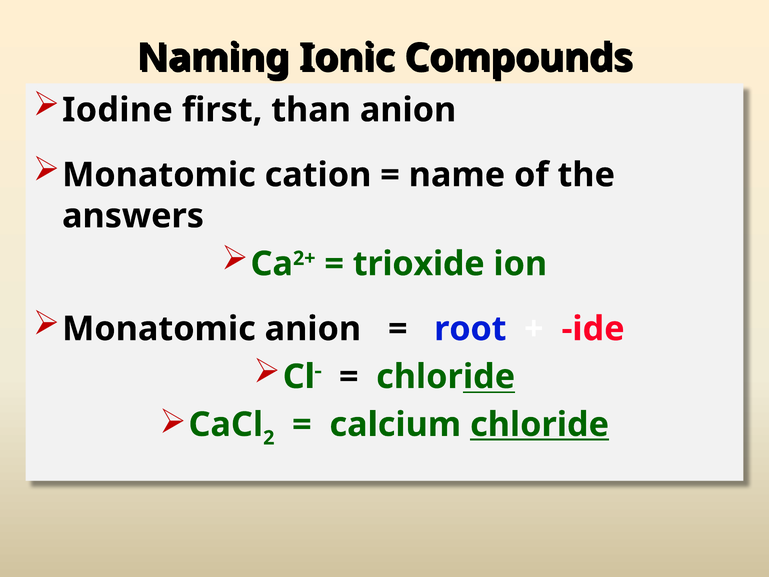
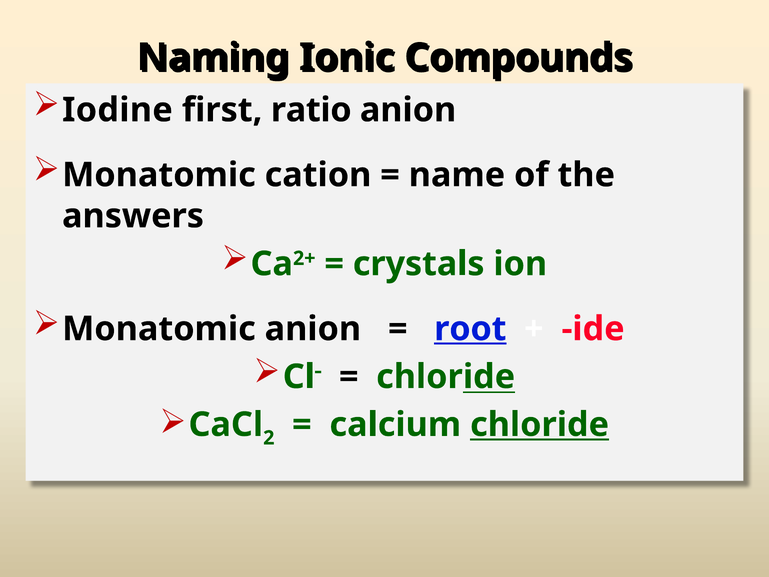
than: than -> ratio
trioxide: trioxide -> crystals
root underline: none -> present
